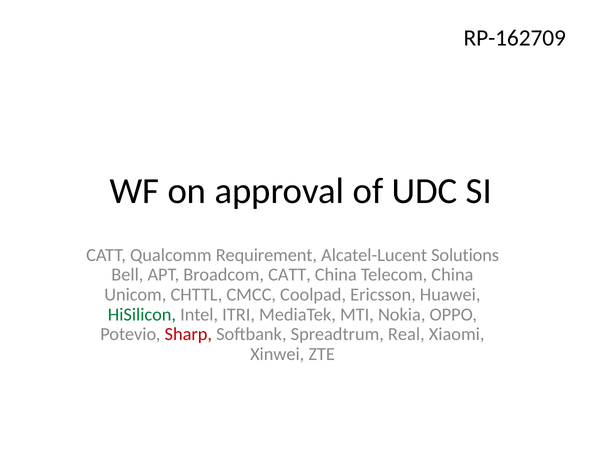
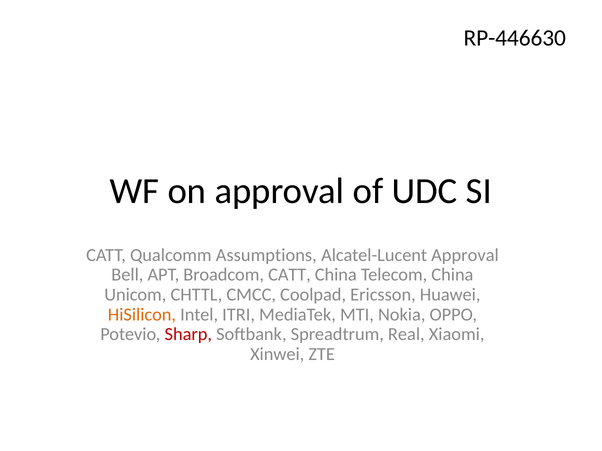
RP-162709: RP-162709 -> RP-446630
Requirement: Requirement -> Assumptions
Alcatel-Lucent Solutions: Solutions -> Approval
HiSilicon colour: green -> orange
